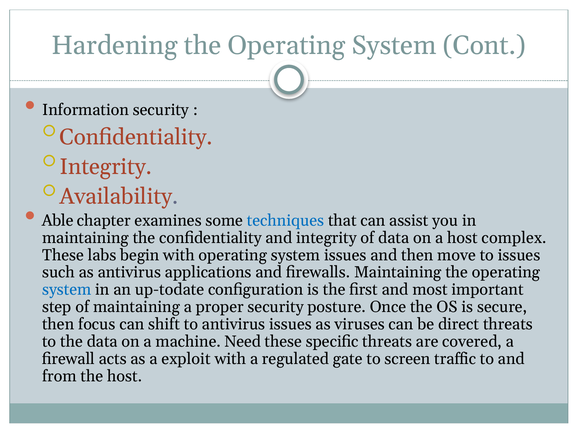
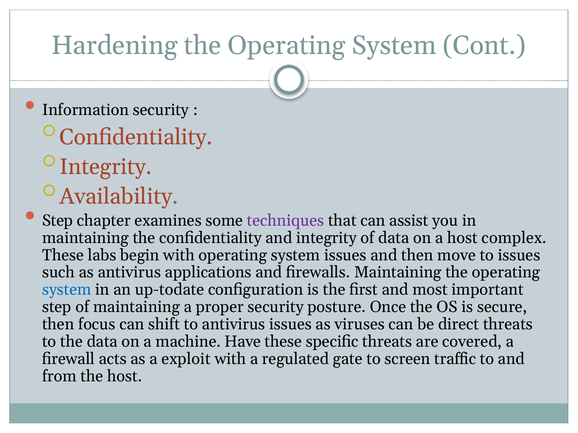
Able at (58, 221): Able -> Step
techniques colour: blue -> purple
Need: Need -> Have
